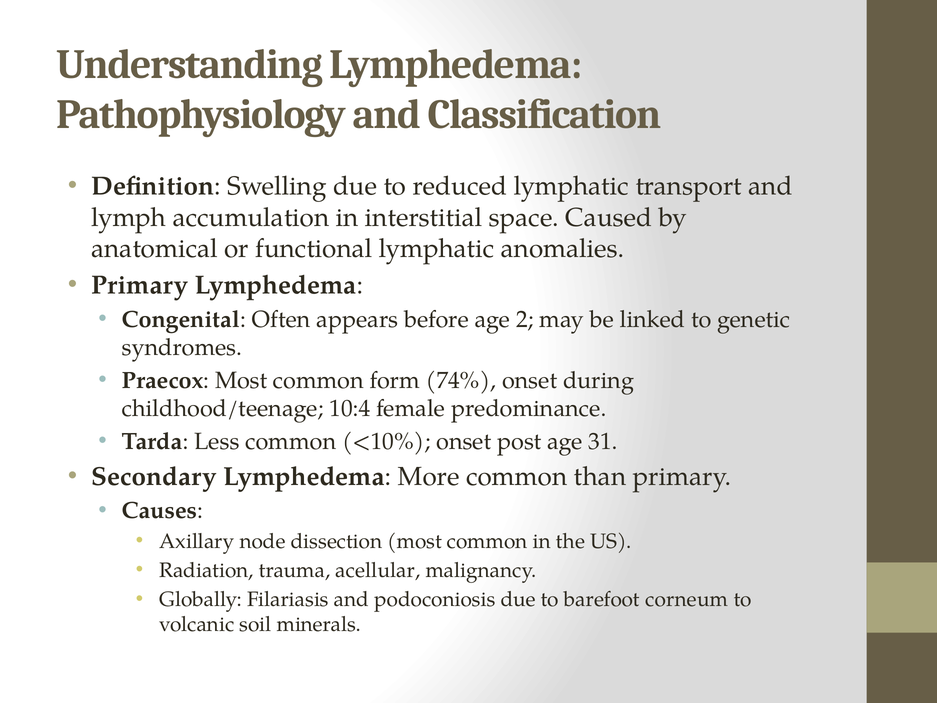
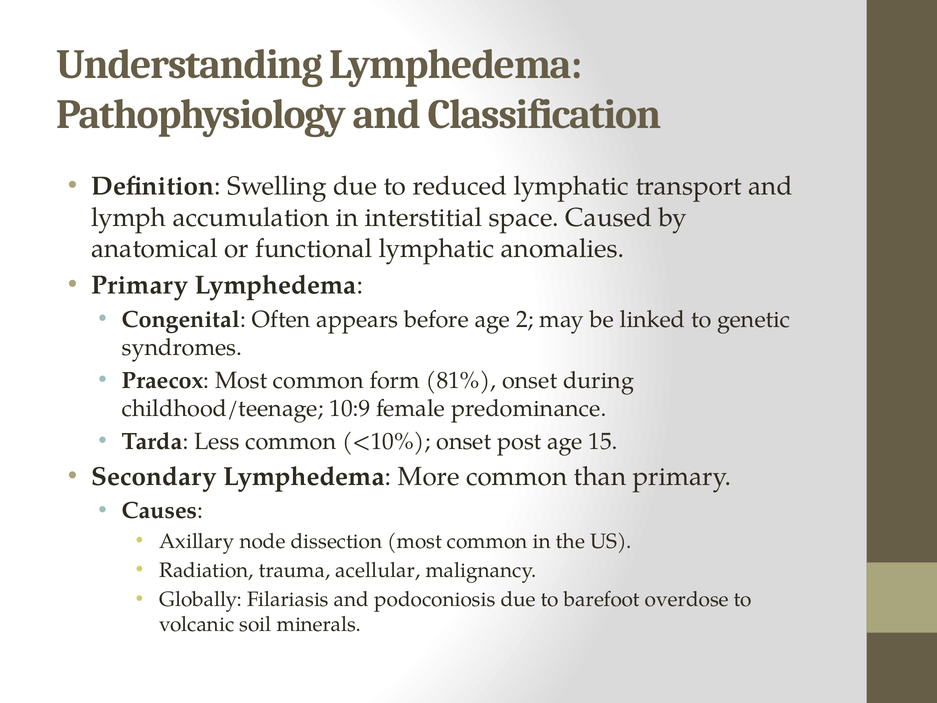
74%: 74% -> 81%
10:4: 10:4 -> 10:9
31: 31 -> 15
corneum: corneum -> overdose
